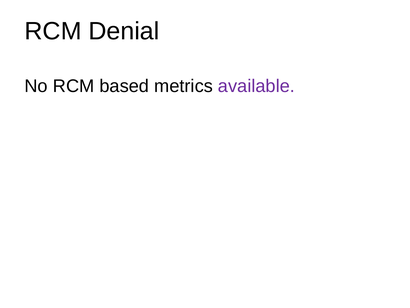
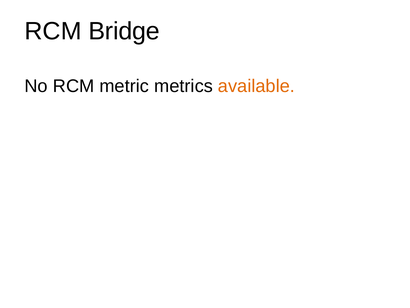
Denial: Denial -> Bridge
based: based -> metric
available colour: purple -> orange
